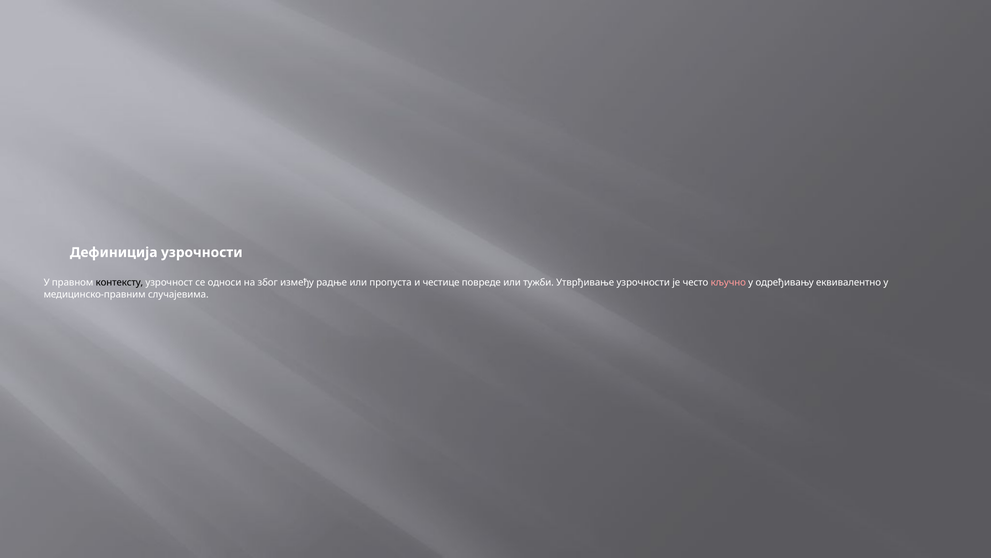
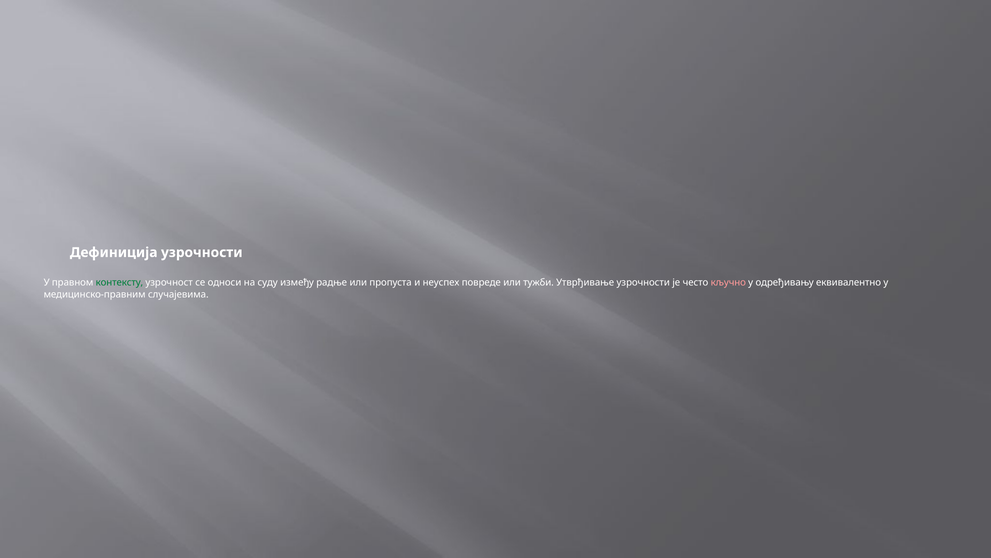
контексту colour: black -> green
због: због -> суду
честице: честице -> неуспех
